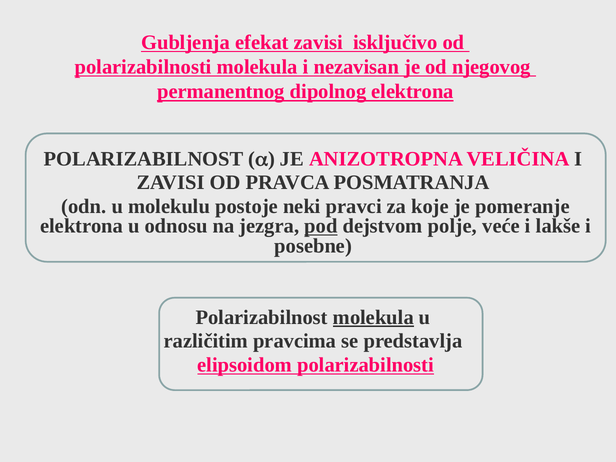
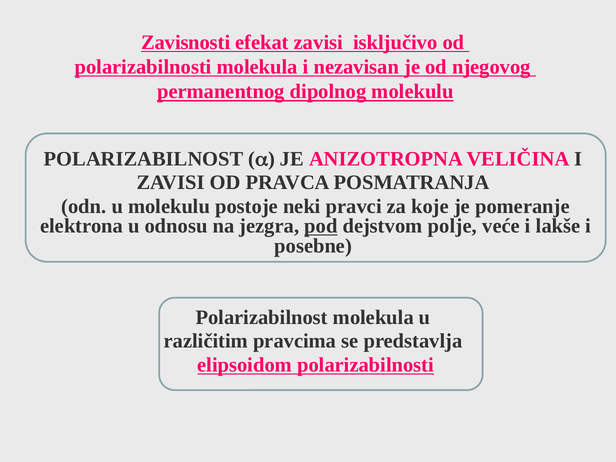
Gubljenja: Gubljenja -> Zavisnosti
dipolnog elektrona: elektrona -> molekulu
molekula at (373, 317) underline: present -> none
